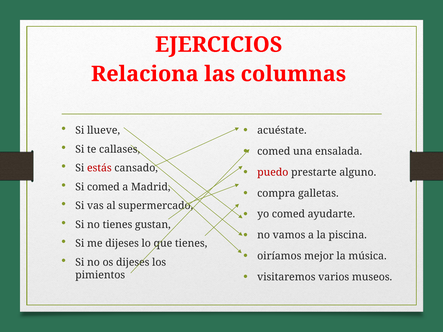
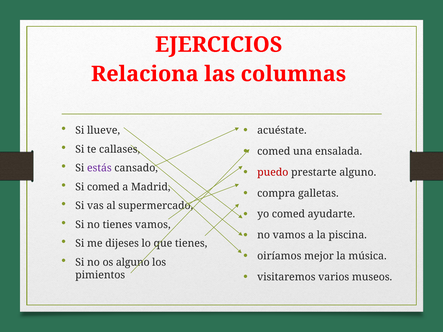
estás colour: red -> purple
tienes gustan: gustan -> vamos
os dijeses: dijeses -> alguno
